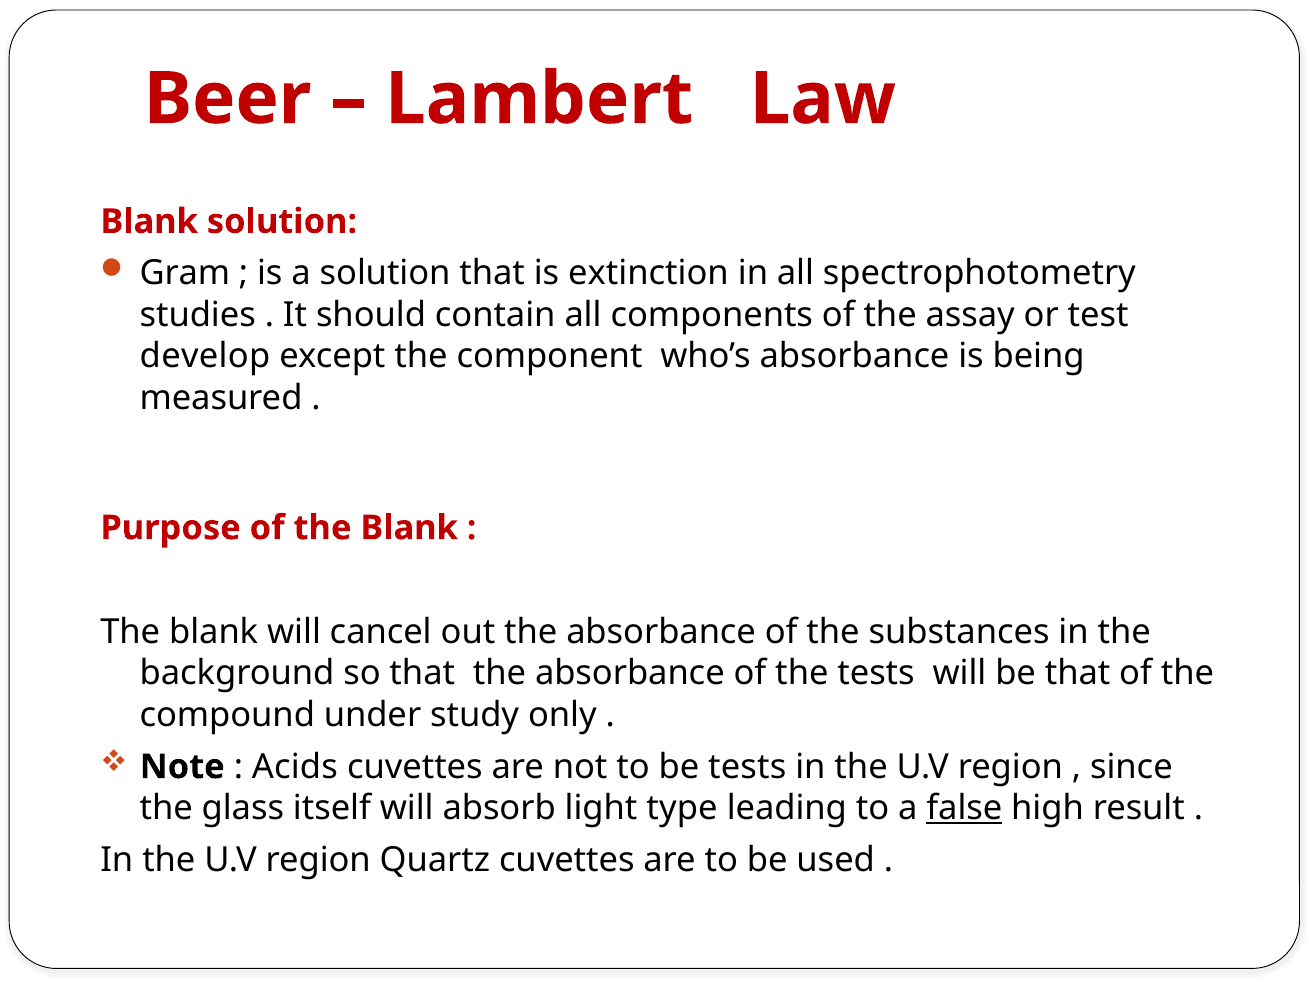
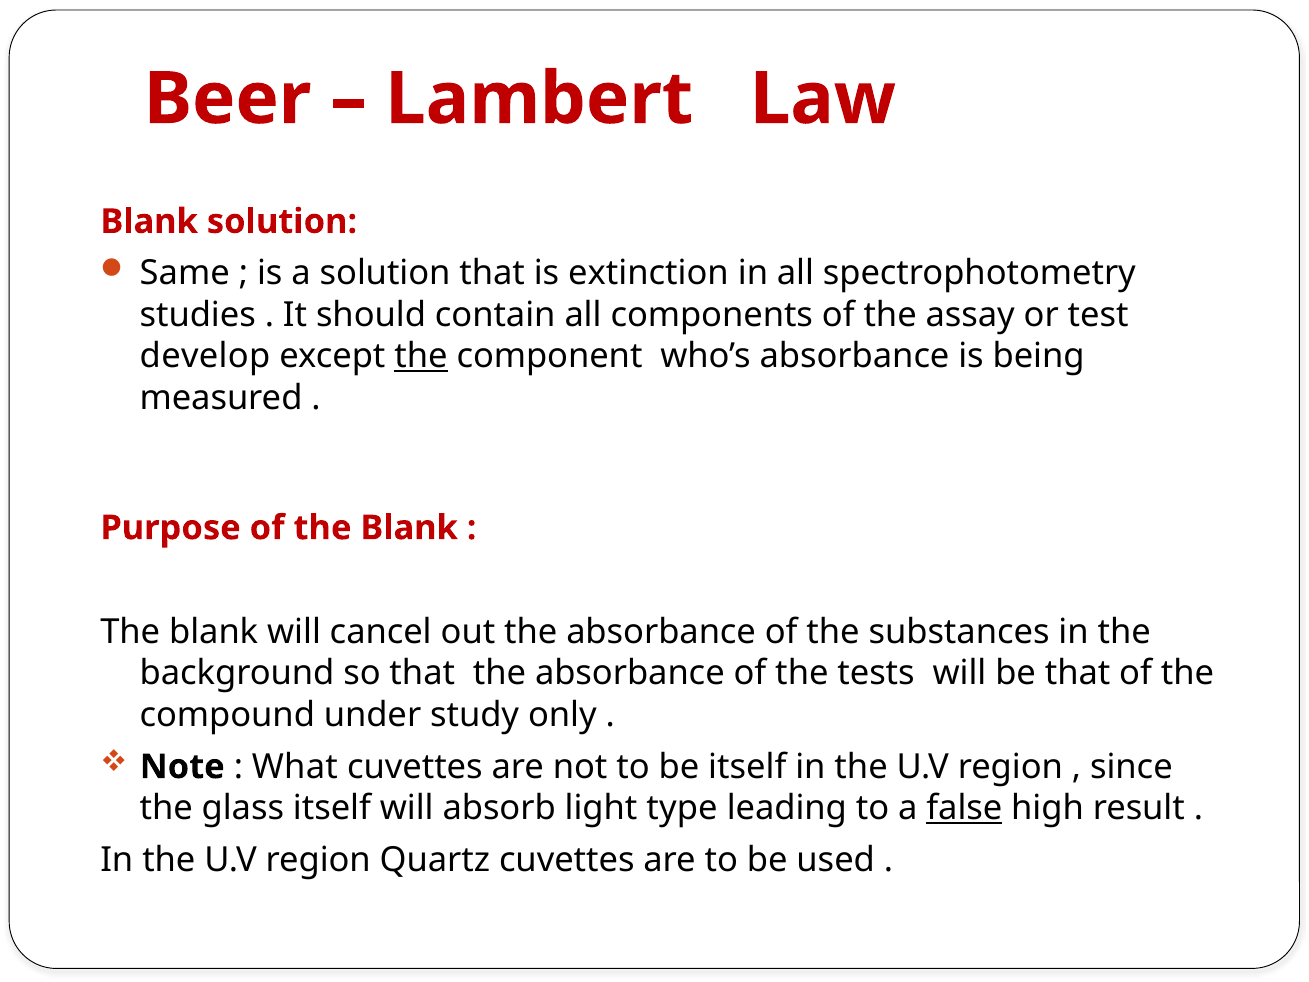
Gram: Gram -> Same
the at (421, 356) underline: none -> present
Acids: Acids -> What
be tests: tests -> itself
